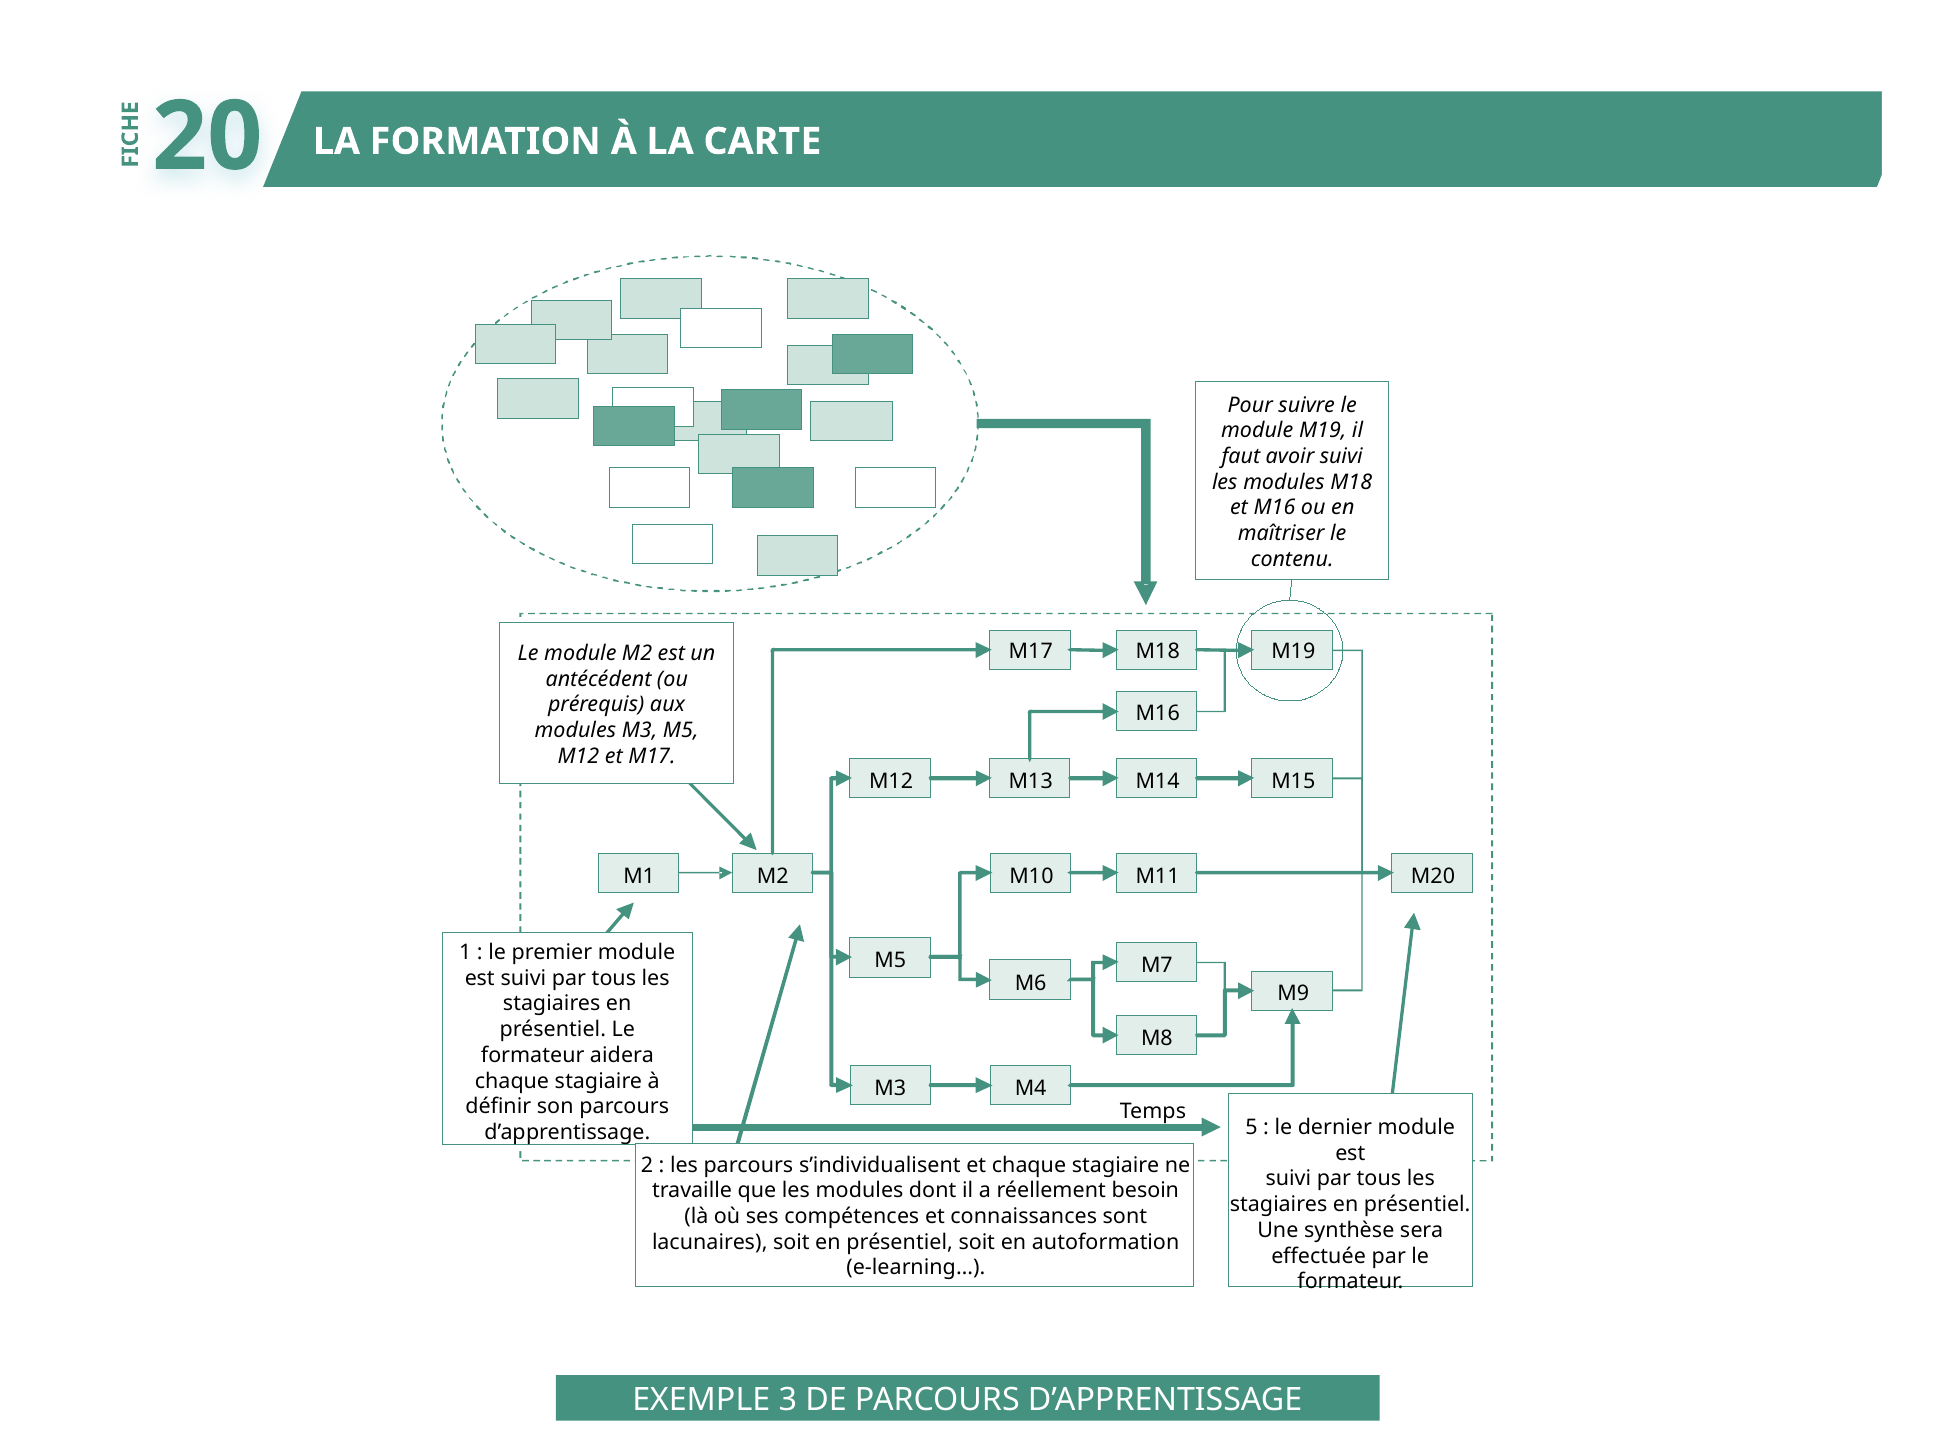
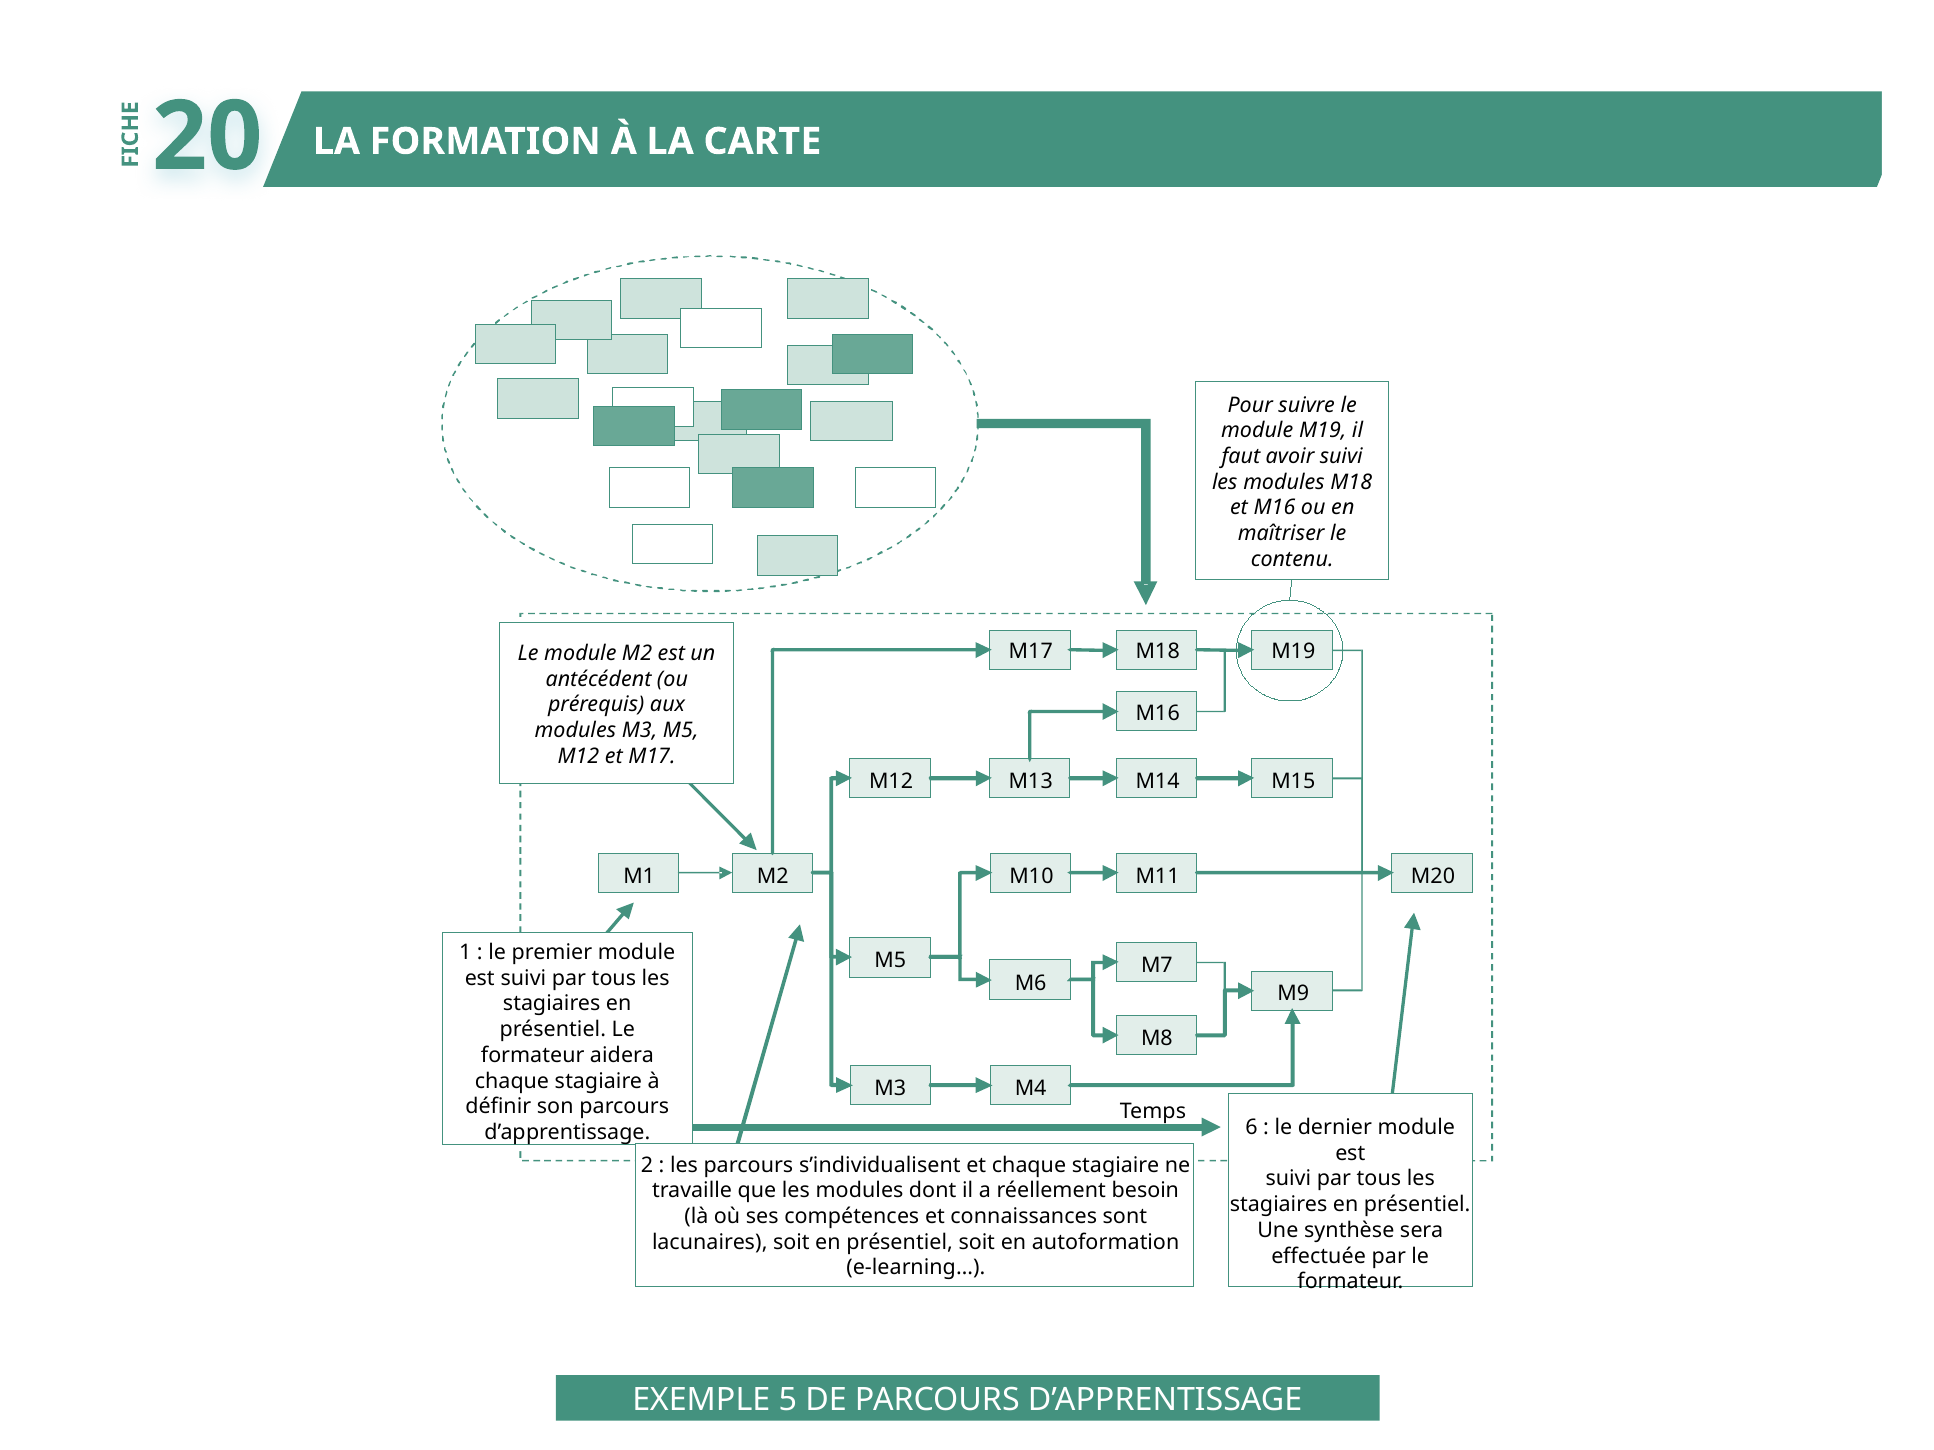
5: 5 -> 6
3: 3 -> 5
